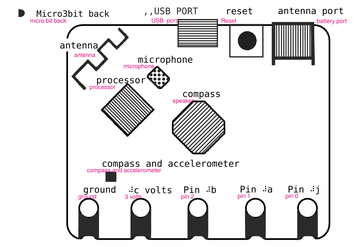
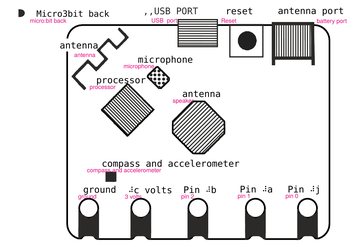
compass at (202, 94): compass -> antenna
